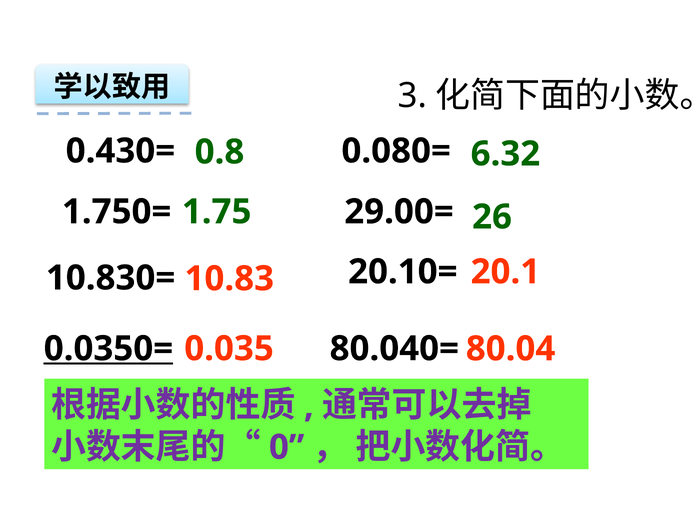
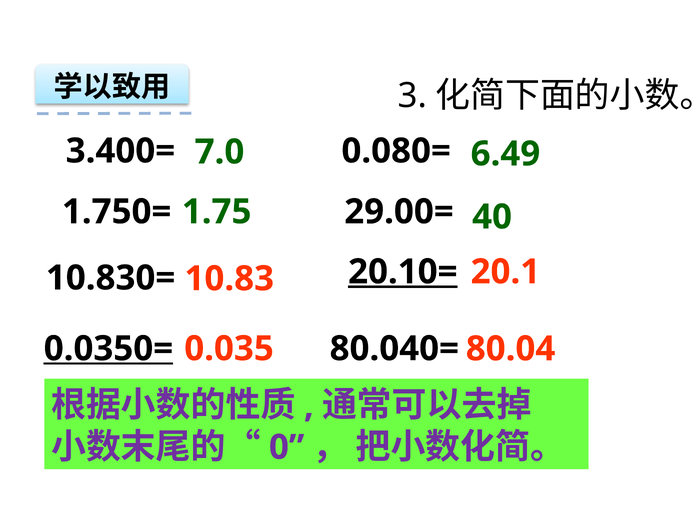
0.430=: 0.430= -> 3.400=
0.8: 0.8 -> 7.0
6.32: 6.32 -> 6.49
26: 26 -> 40
20.10= underline: none -> present
